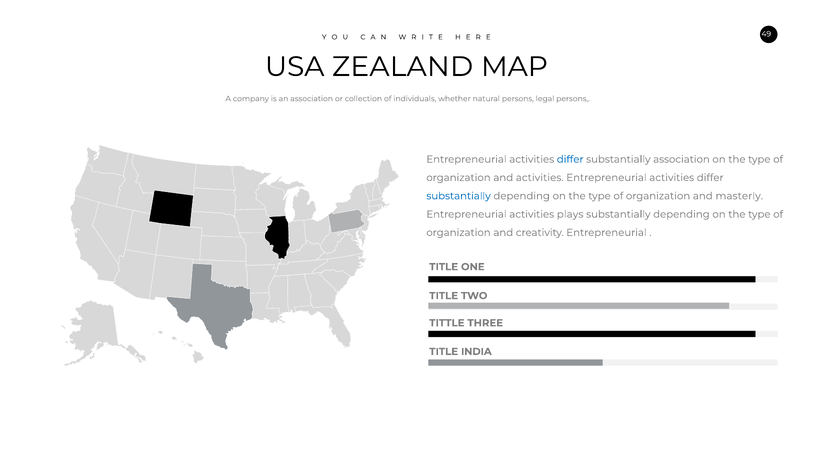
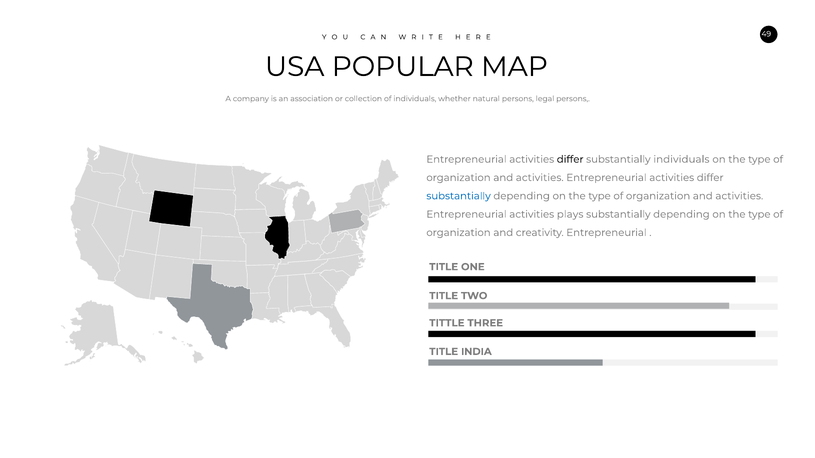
ZEALAND: ZEALAND -> POPULAR
differ at (570, 160) colour: blue -> black
substantially association: association -> individuals
masterly at (739, 196): masterly -> activities
